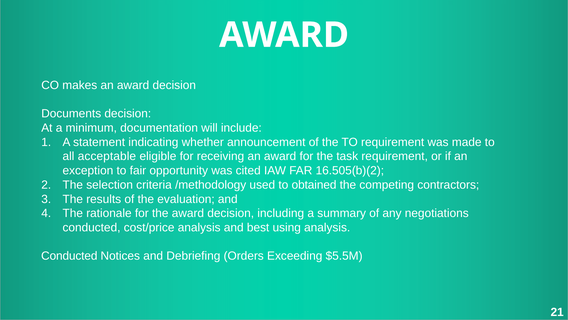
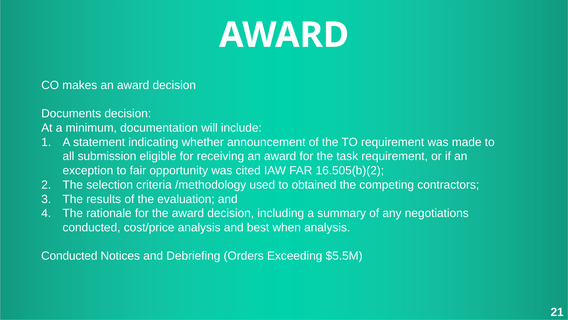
acceptable: acceptable -> submission
using: using -> when
